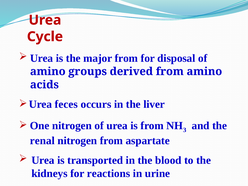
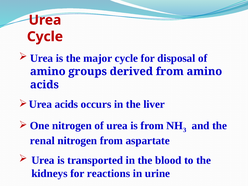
major from: from -> cycle
Urea feces: feces -> acids
